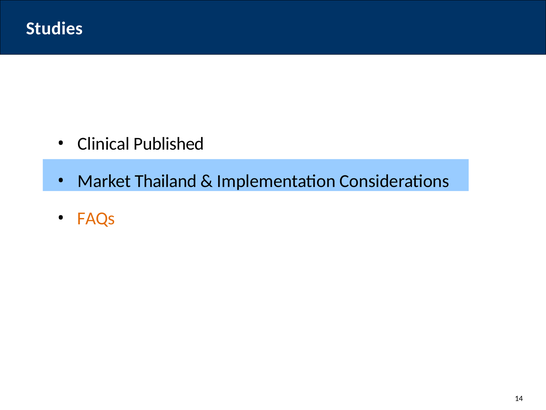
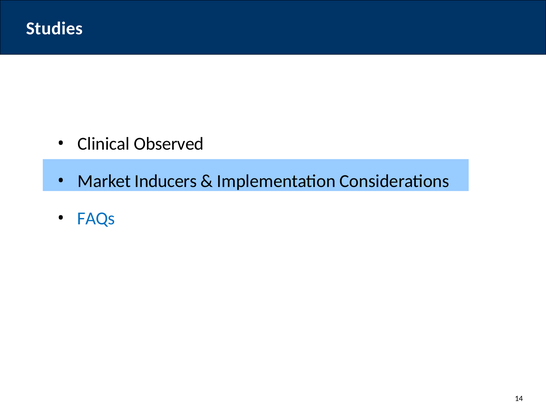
Published: Published -> Observed
Thailand: Thailand -> Inducers
FAQs colour: orange -> blue
